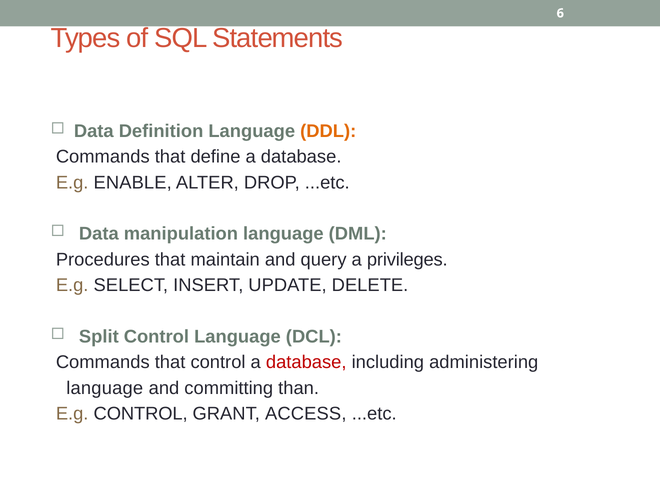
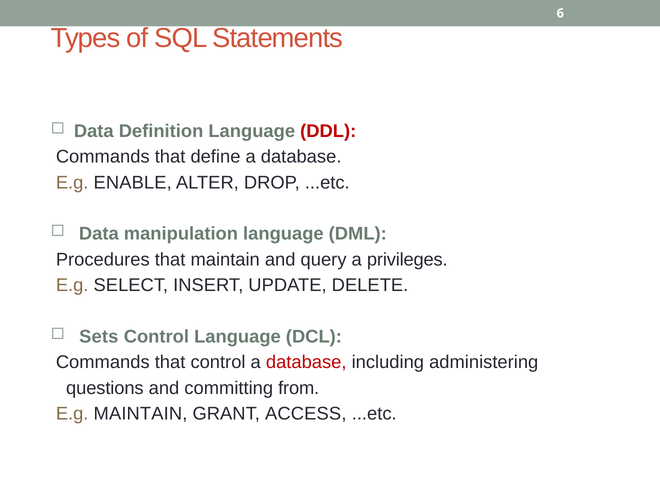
DDL colour: orange -> red
Split: Split -> Sets
language at (105, 388): language -> questions
than: than -> from
E.g CONTROL: CONTROL -> MAINTAIN
